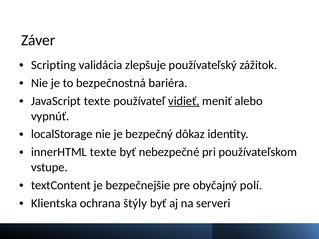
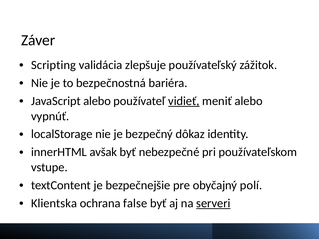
JavaScript texte: texte -> alebo
innerHTML texte: texte -> avšak
štýly: štýly -> false
serveri underline: none -> present
